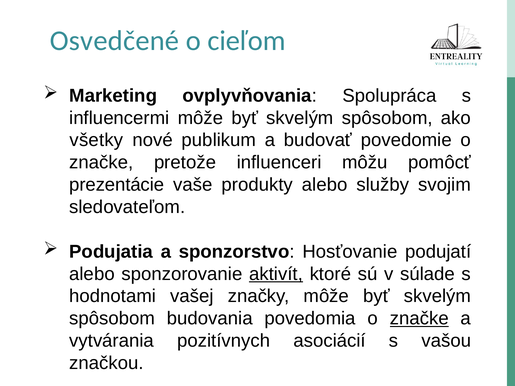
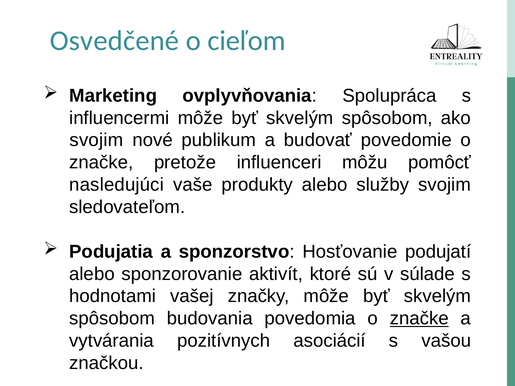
všetky at (96, 140): všetky -> svojim
prezentácie: prezentácie -> nasledujúci
aktivít underline: present -> none
